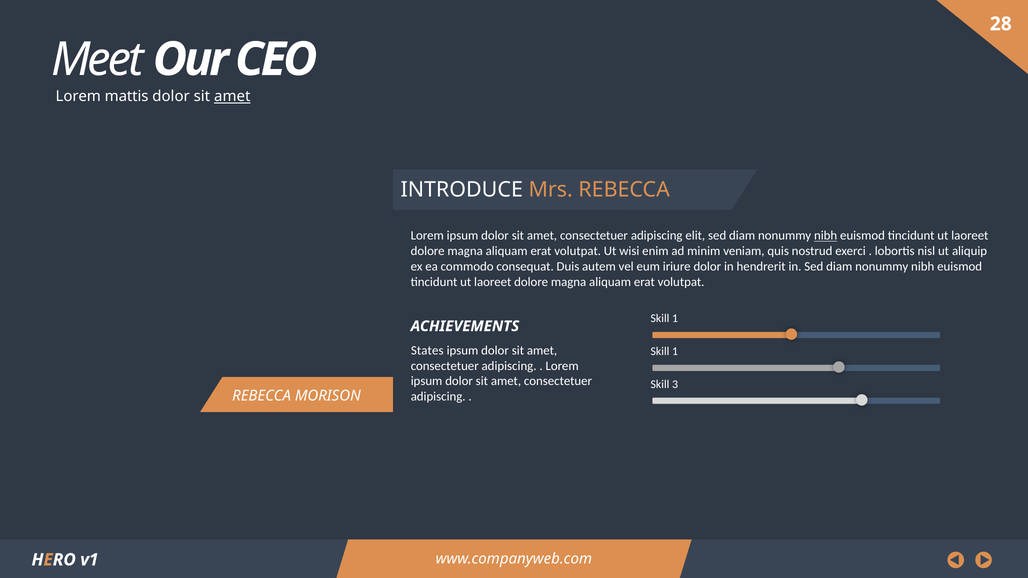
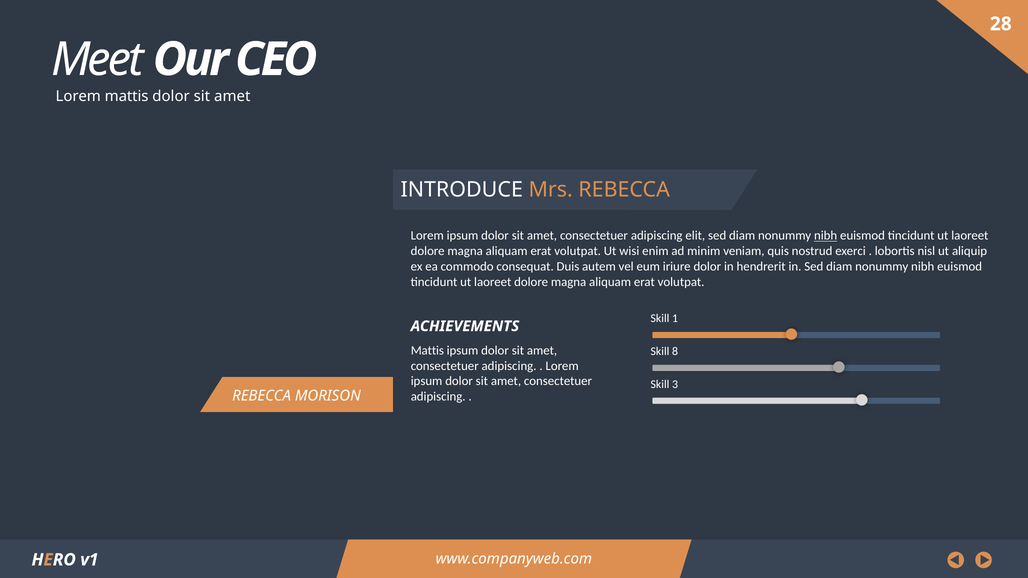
amet at (232, 96) underline: present -> none
States at (427, 351): States -> Mattis
1 at (675, 352): 1 -> 8
